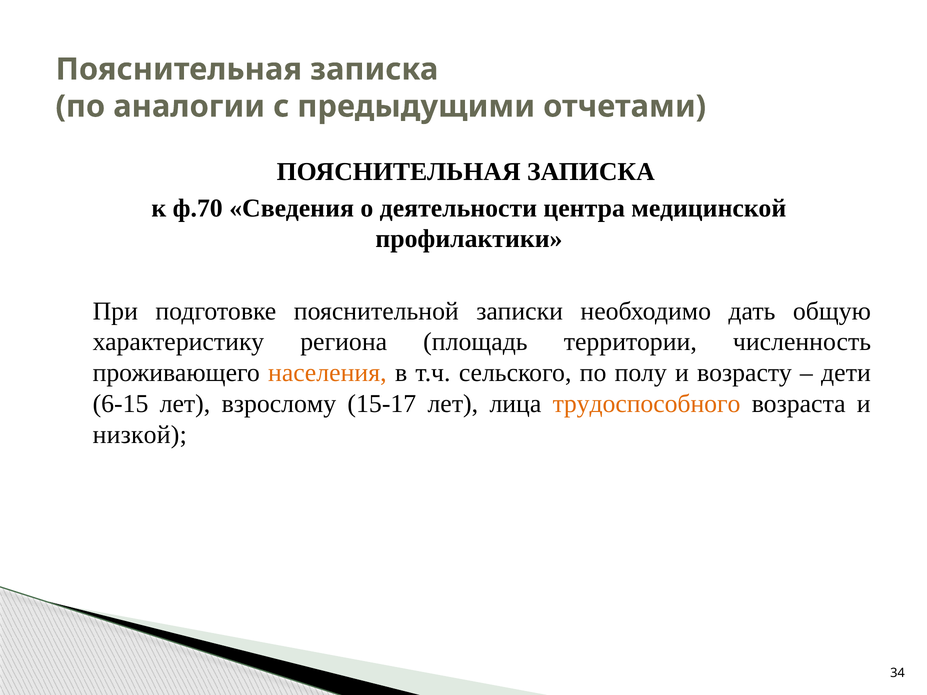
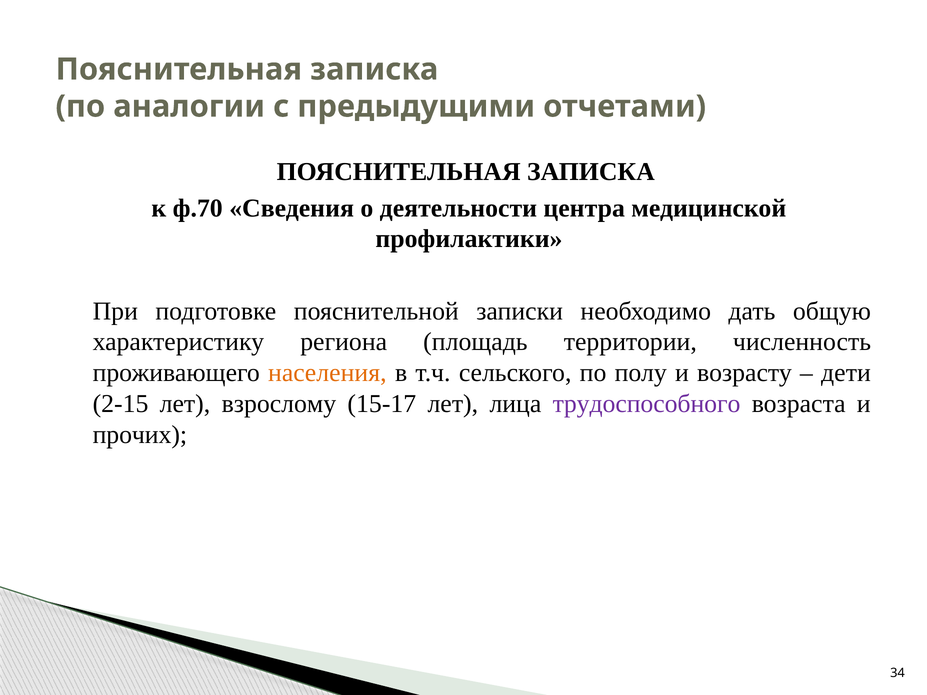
6-15: 6-15 -> 2-15
трудоспособного colour: orange -> purple
низкой: низкой -> прочих
